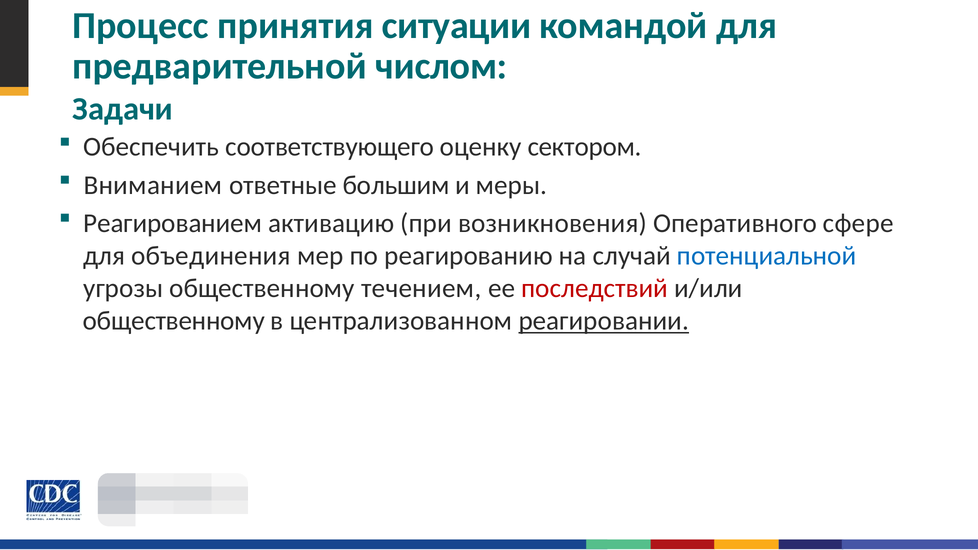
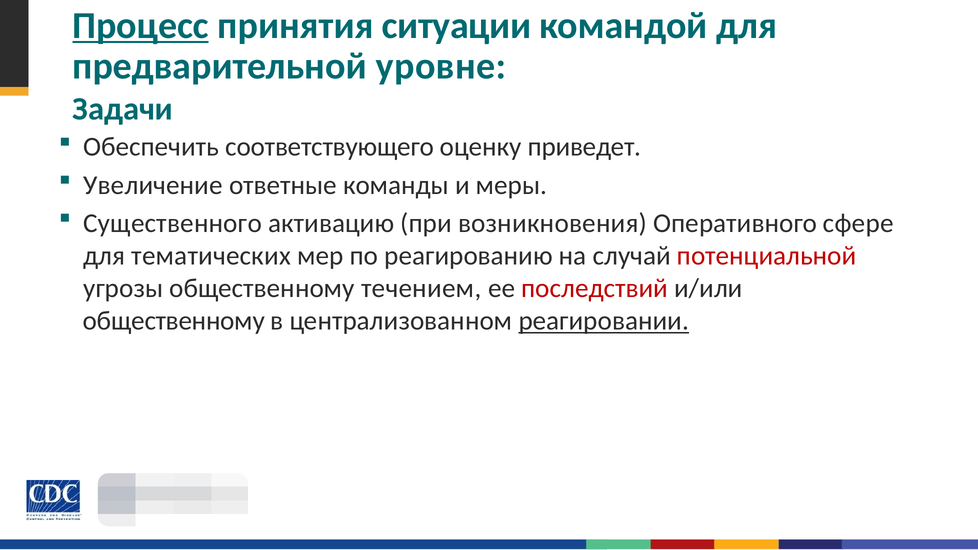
Процесс underline: none -> present
числом: числом -> уровне
сектором: сектором -> приведет
Вниманием: Вниманием -> Увеличение
большим: большим -> команды
Реагированием: Реагированием -> Существенного
объединения: объединения -> тематических
потенциальной colour: blue -> red
